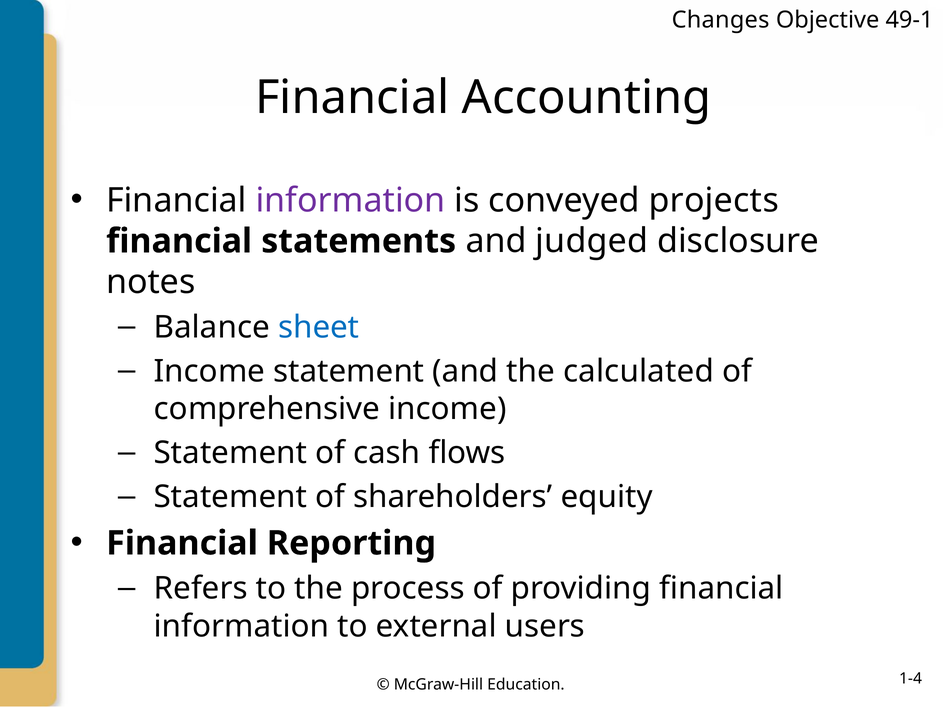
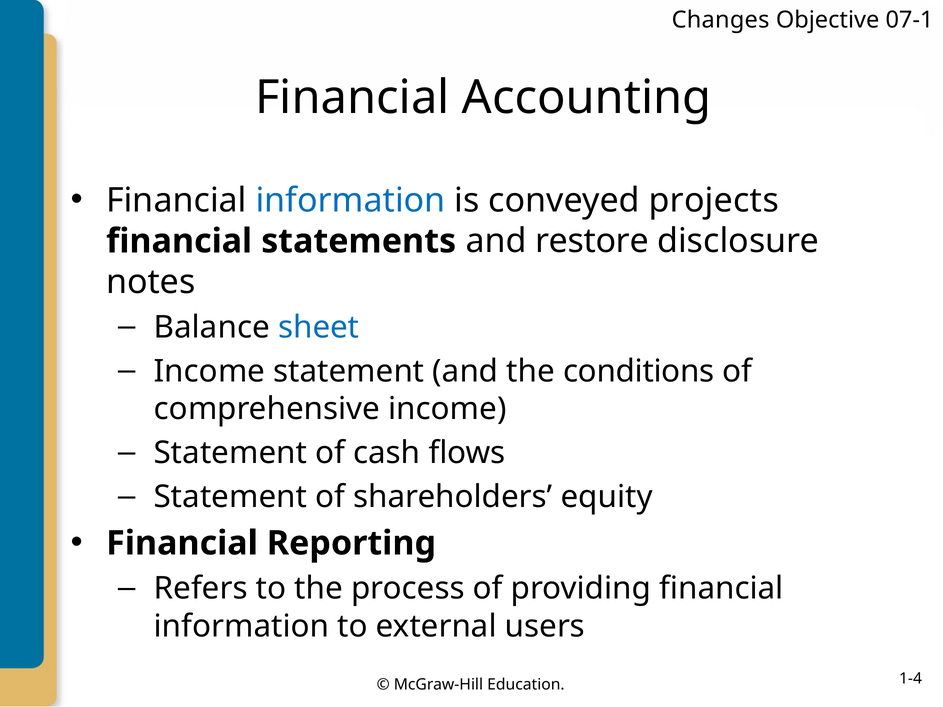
49-1: 49-1 -> 07-1
information at (351, 200) colour: purple -> blue
judged: judged -> restore
calculated: calculated -> conditions
